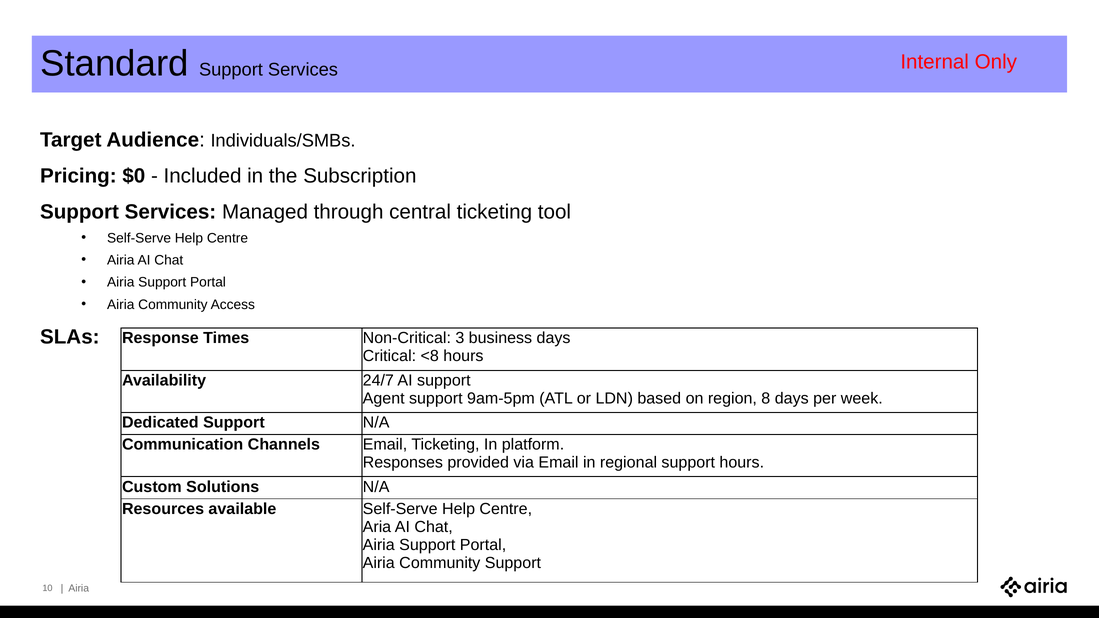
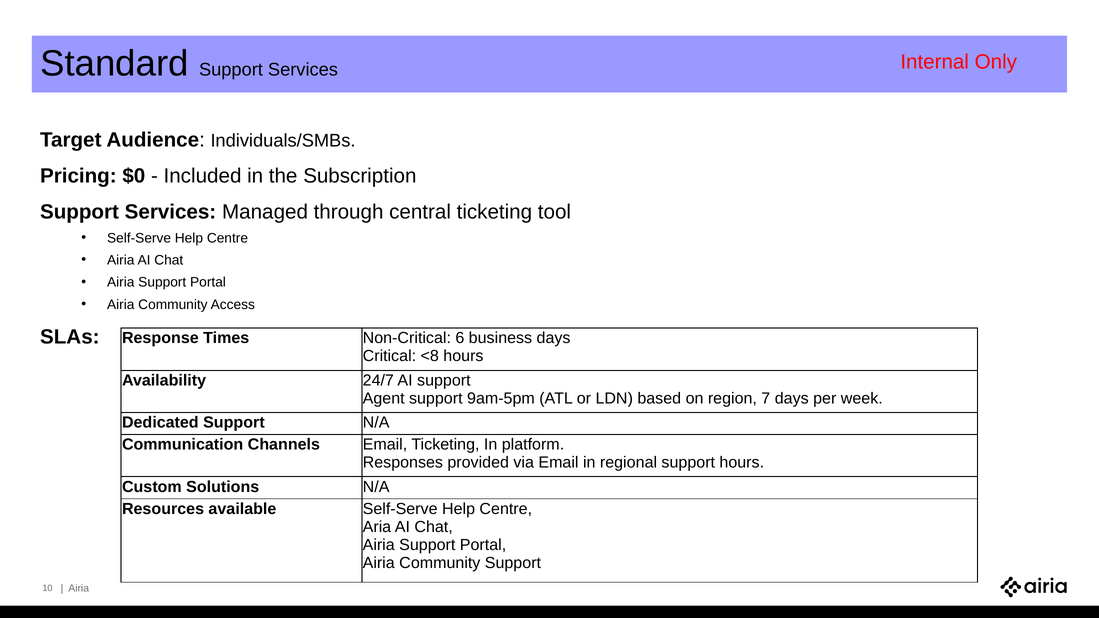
3: 3 -> 6
8: 8 -> 7
